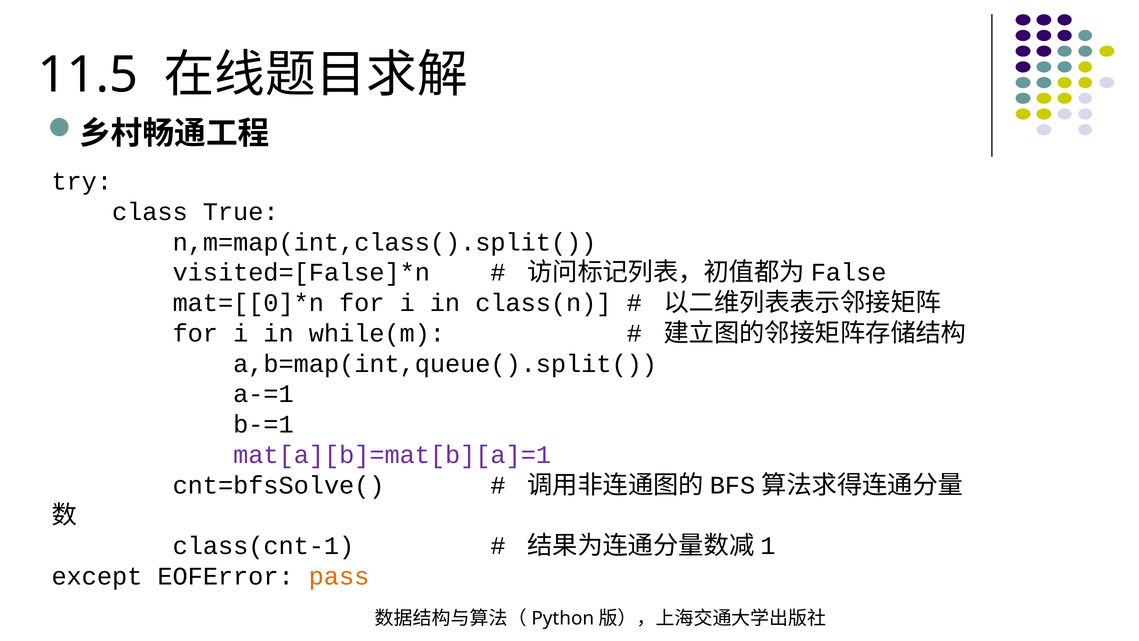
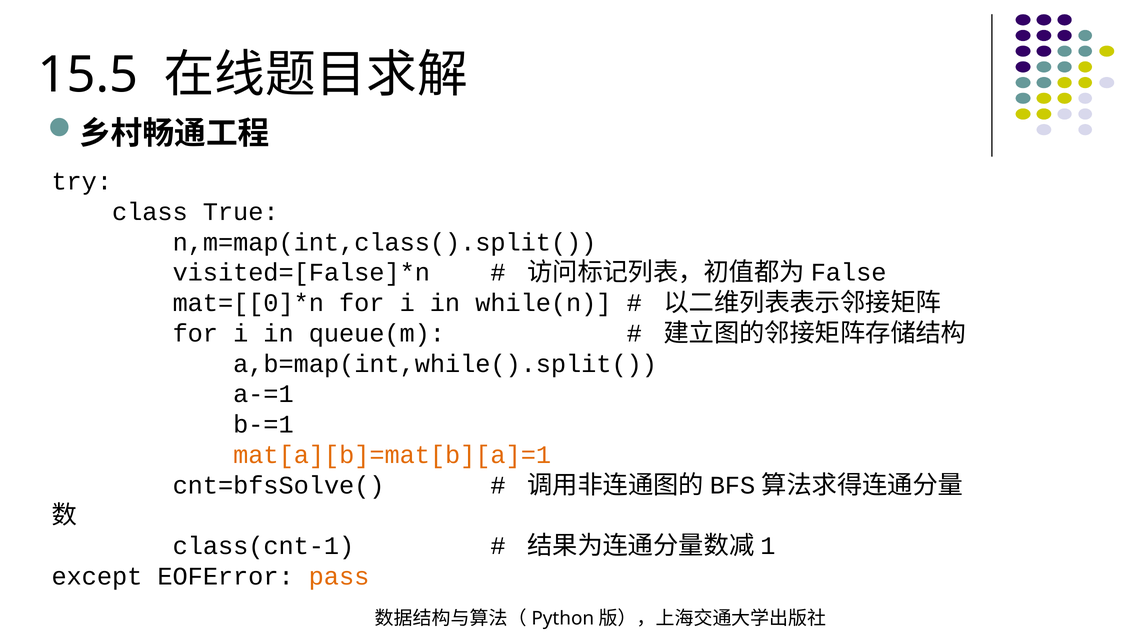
11.5: 11.5 -> 15.5
class(n: class(n -> while(n
while(m: while(m -> queue(m
a,b=map(int,queue().split(: a,b=map(int,queue().split( -> a,b=map(int,while().split(
mat[a][b]=mat[b][a]=1 colour: purple -> orange
